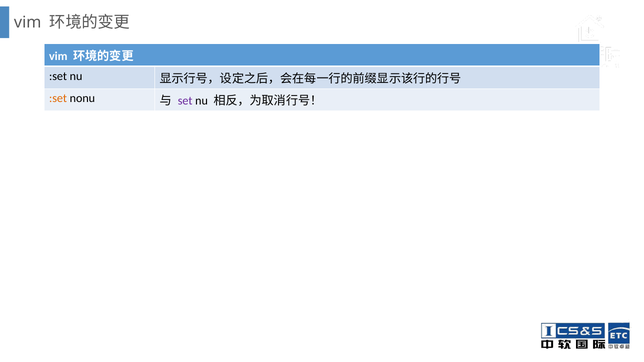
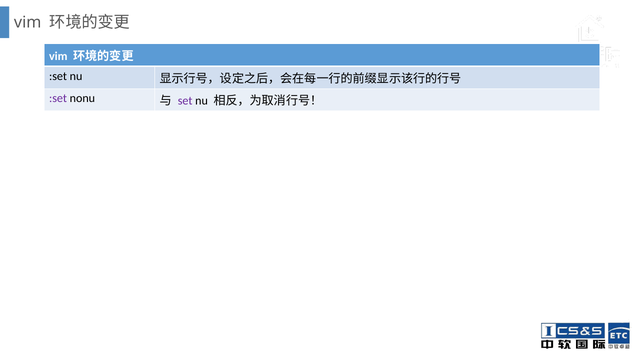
:set at (58, 99) colour: orange -> purple
